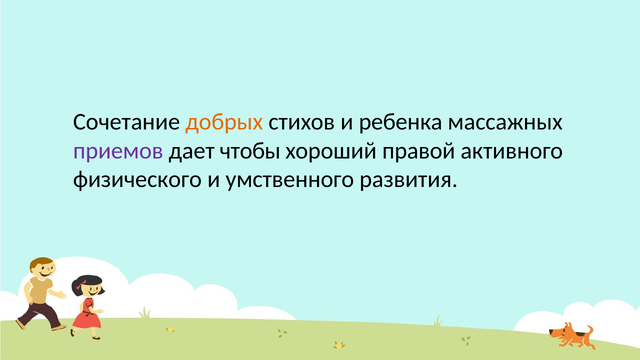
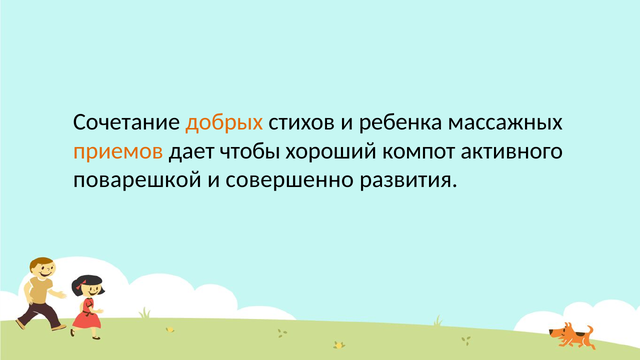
приемов colour: purple -> orange
правой: правой -> компот
физического: физического -> поварешкой
умственного: умственного -> совершенно
